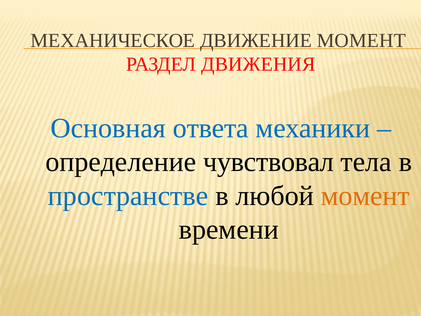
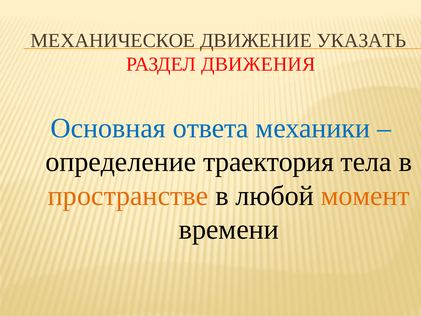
ДВИЖЕНИЕ МОМЕНТ: МОМЕНТ -> УКАЗАТЬ
чувствовал: чувствовал -> траектория
пространстве colour: blue -> orange
